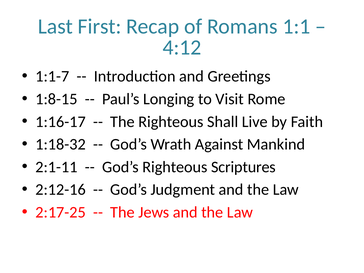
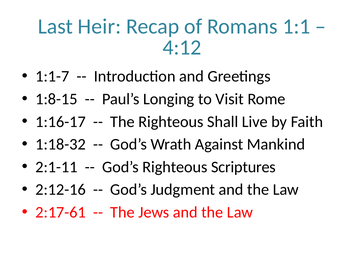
First: First -> Heir
2:17-25: 2:17-25 -> 2:17-61
